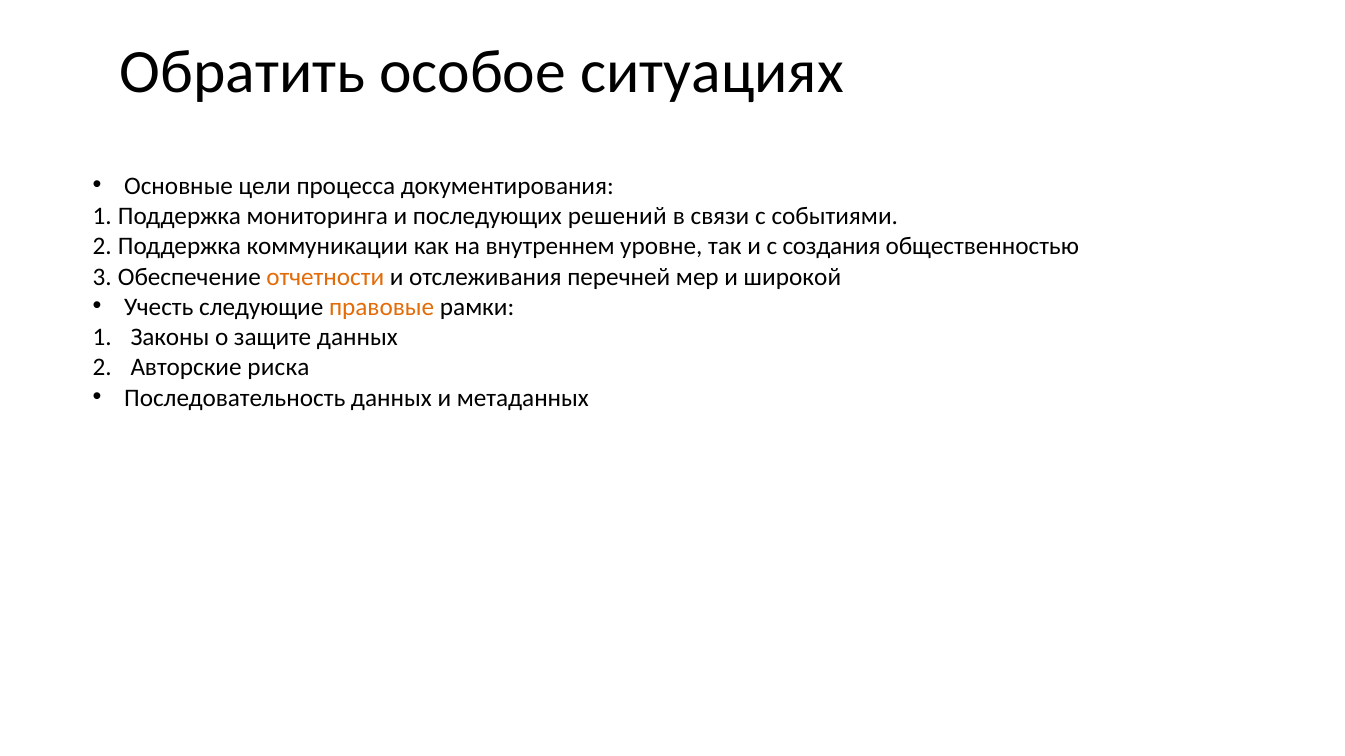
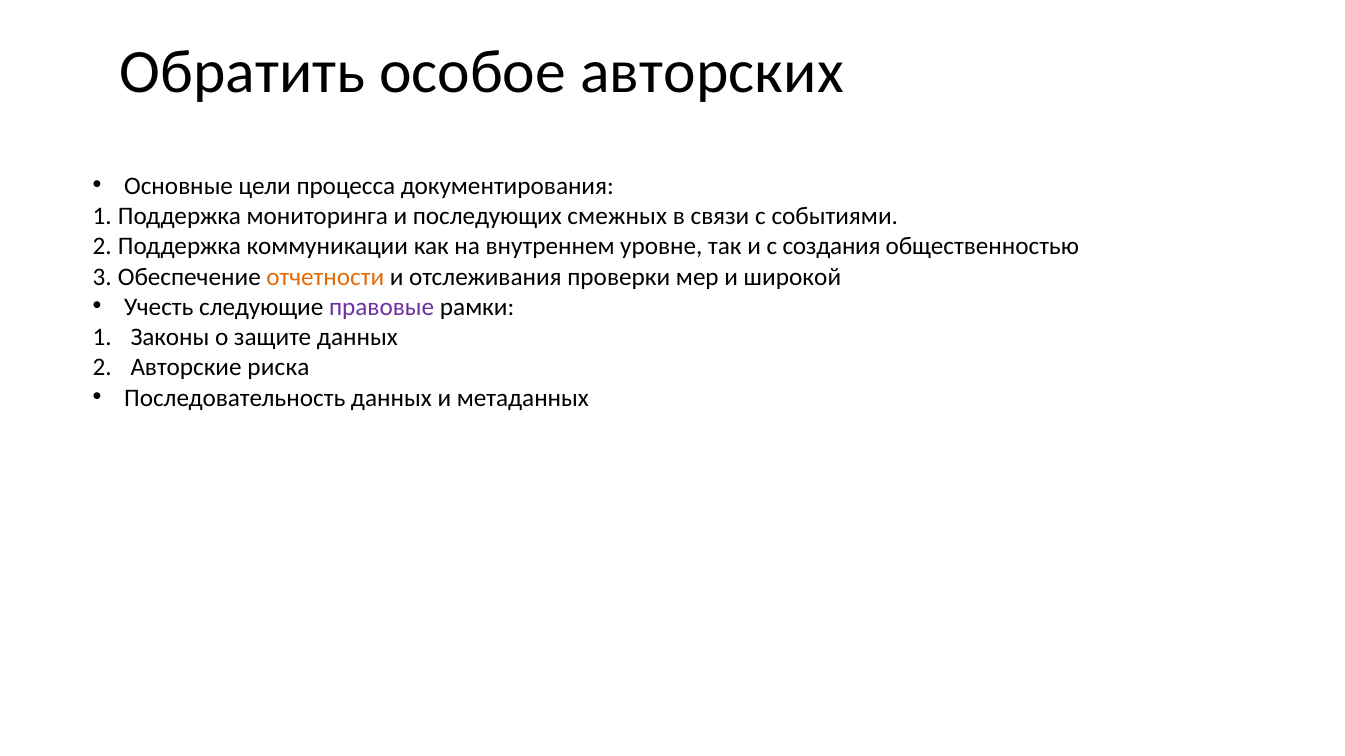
ситуациях: ситуациях -> авторских
решений: решений -> смежных
перечней: перечней -> проверки
правовые colour: orange -> purple
